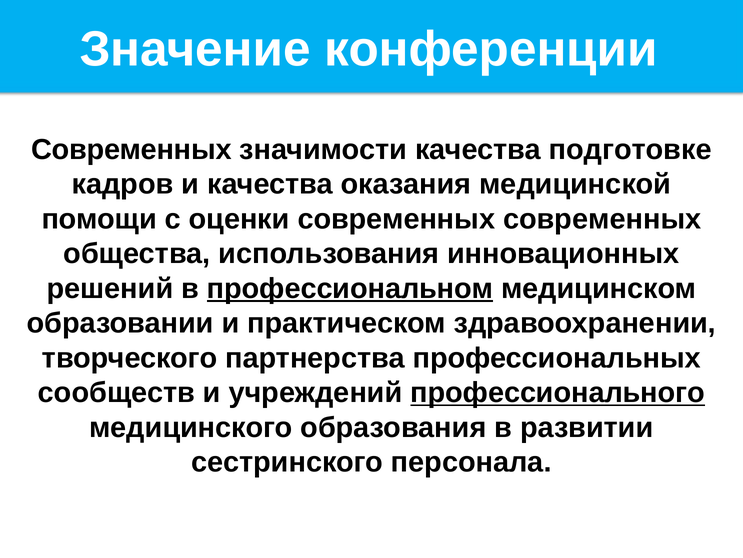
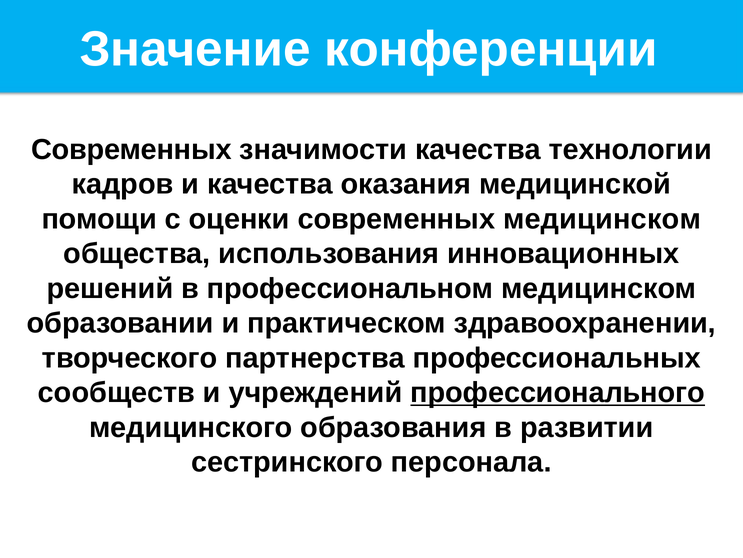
подготовке: подготовке -> технологии
современных современных: современных -> медицинском
профессиональном underline: present -> none
